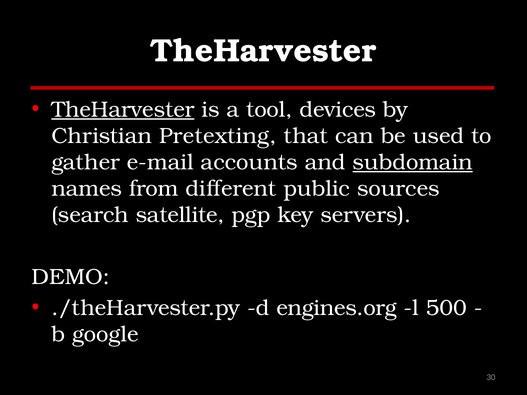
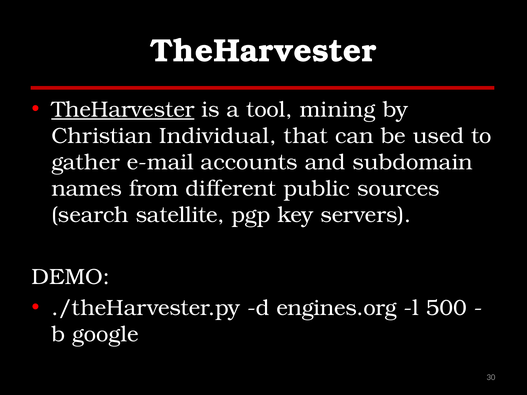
devices: devices -> mining
Pretexting: Pretexting -> Individual
subdomain underline: present -> none
